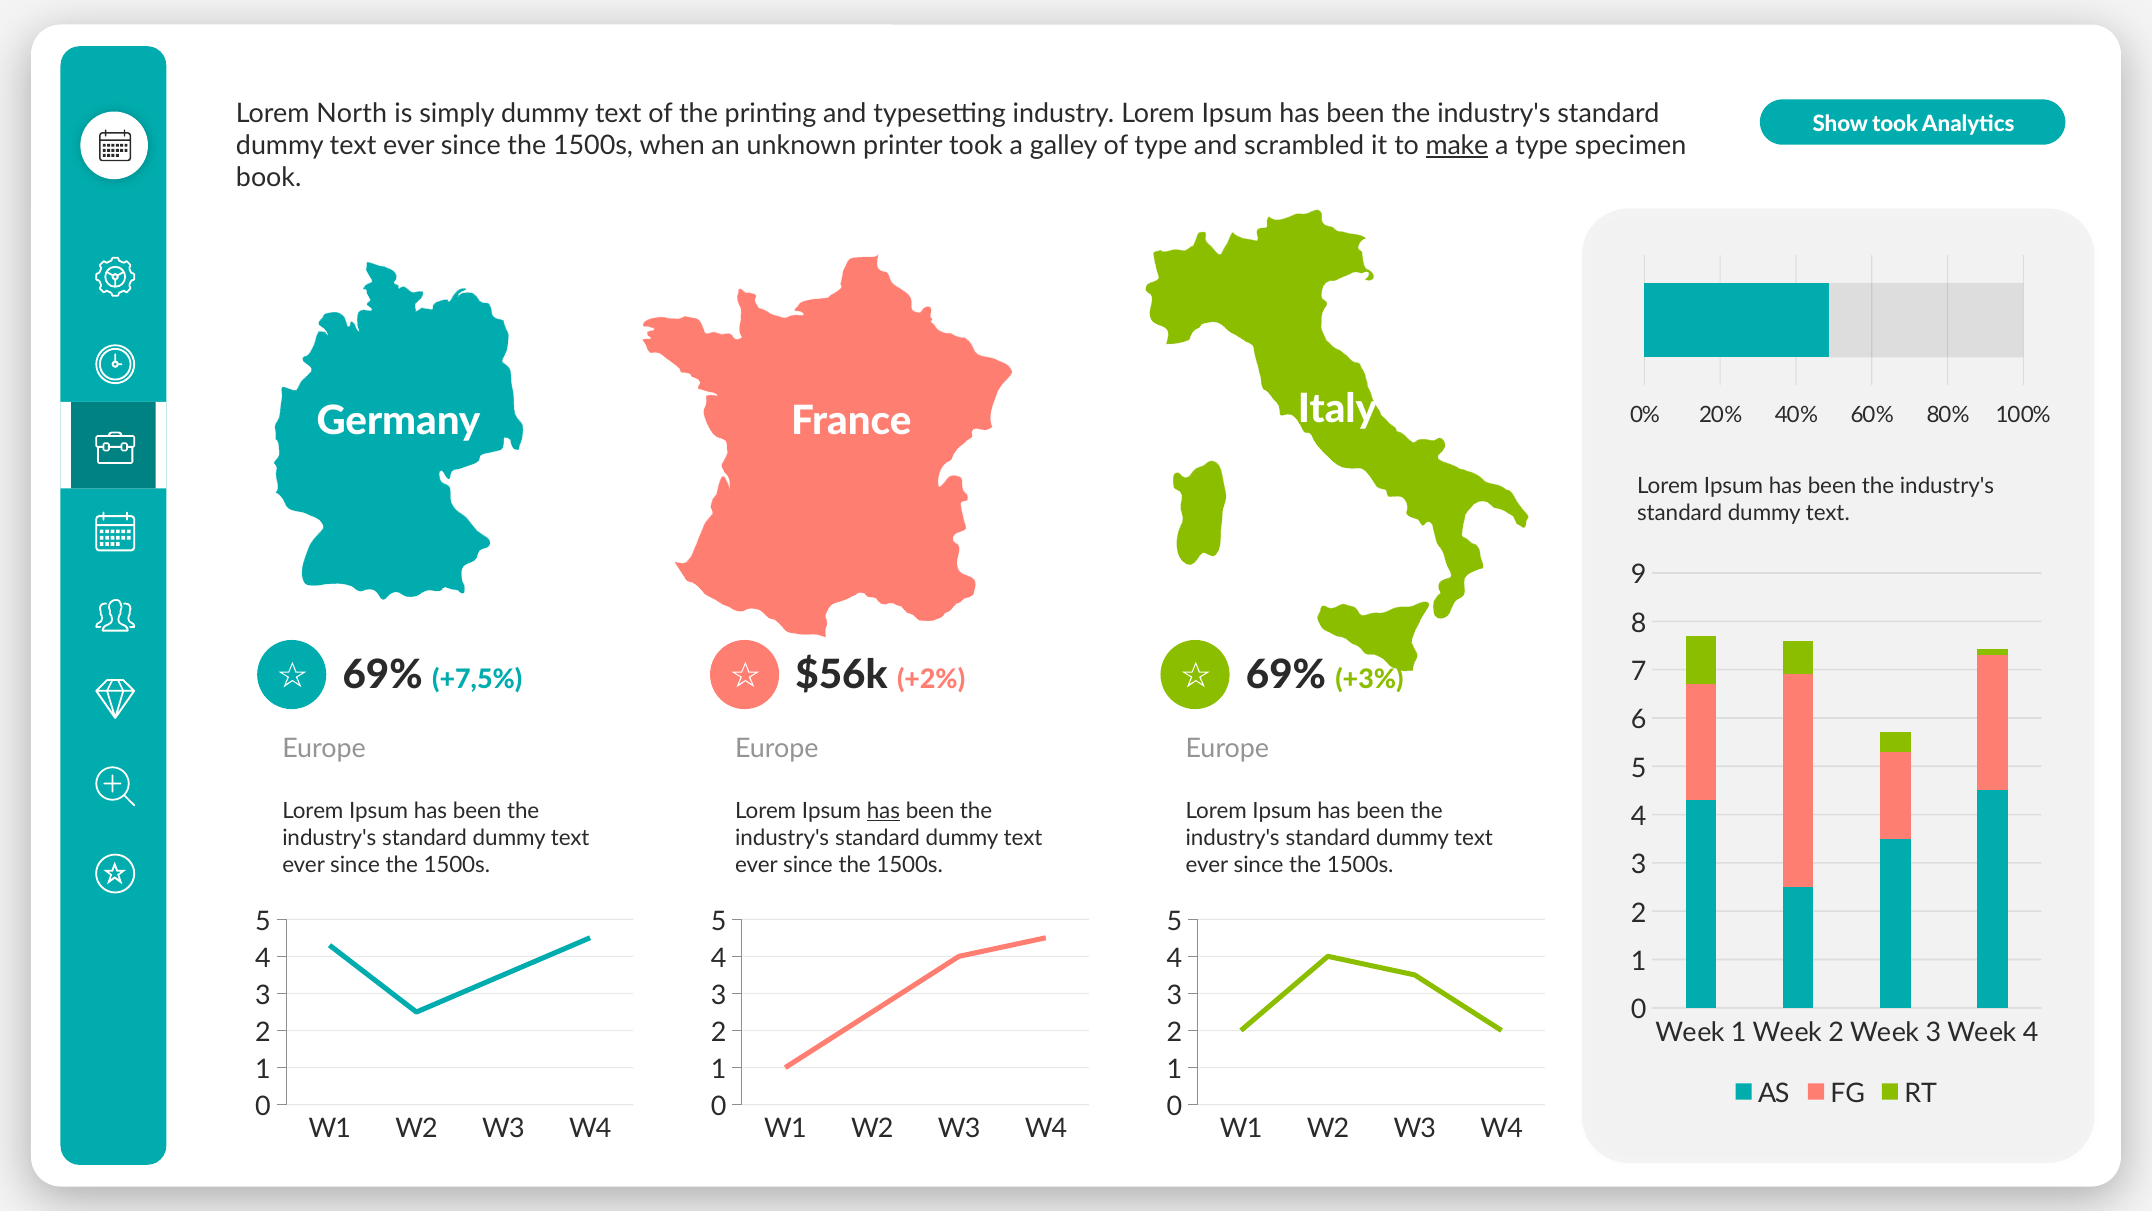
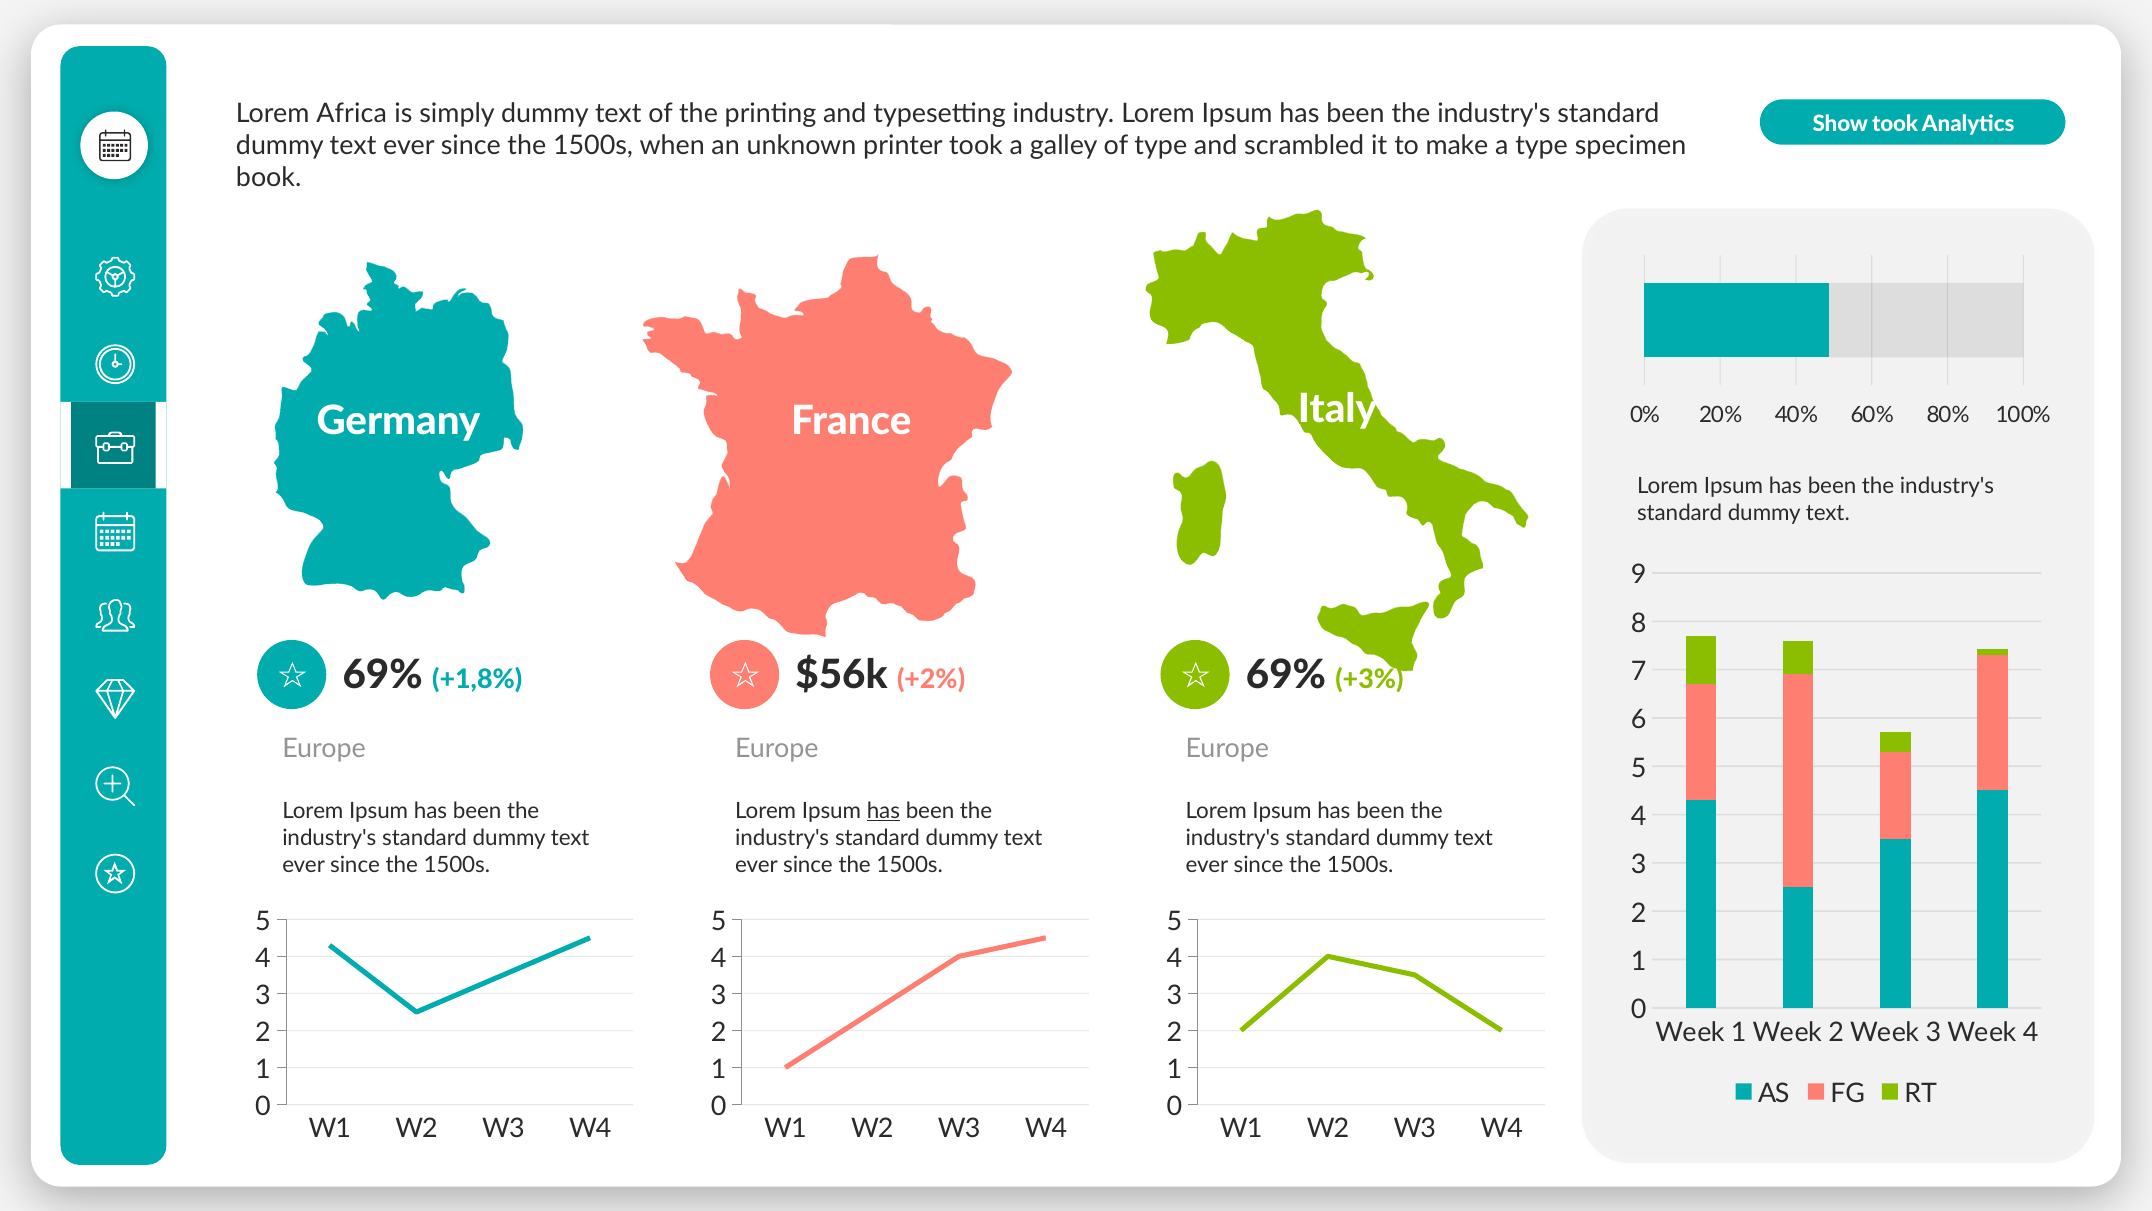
North: North -> Africa
make underline: present -> none
+7,5%: +7,5% -> +1,8%
